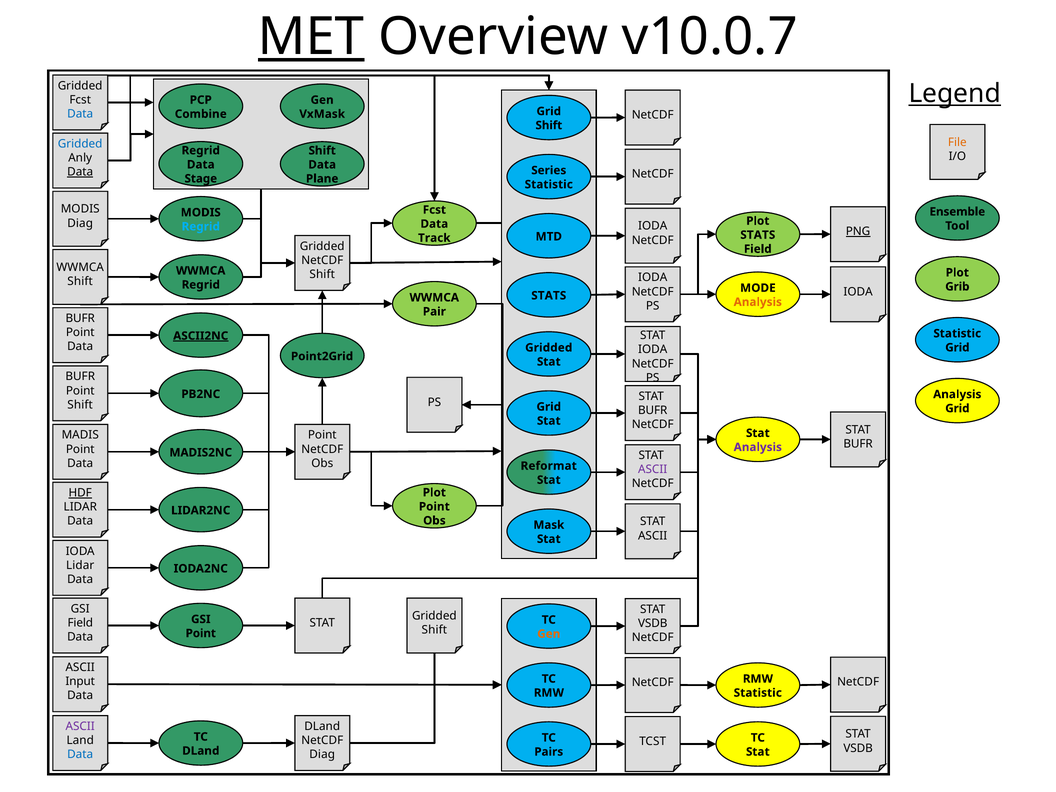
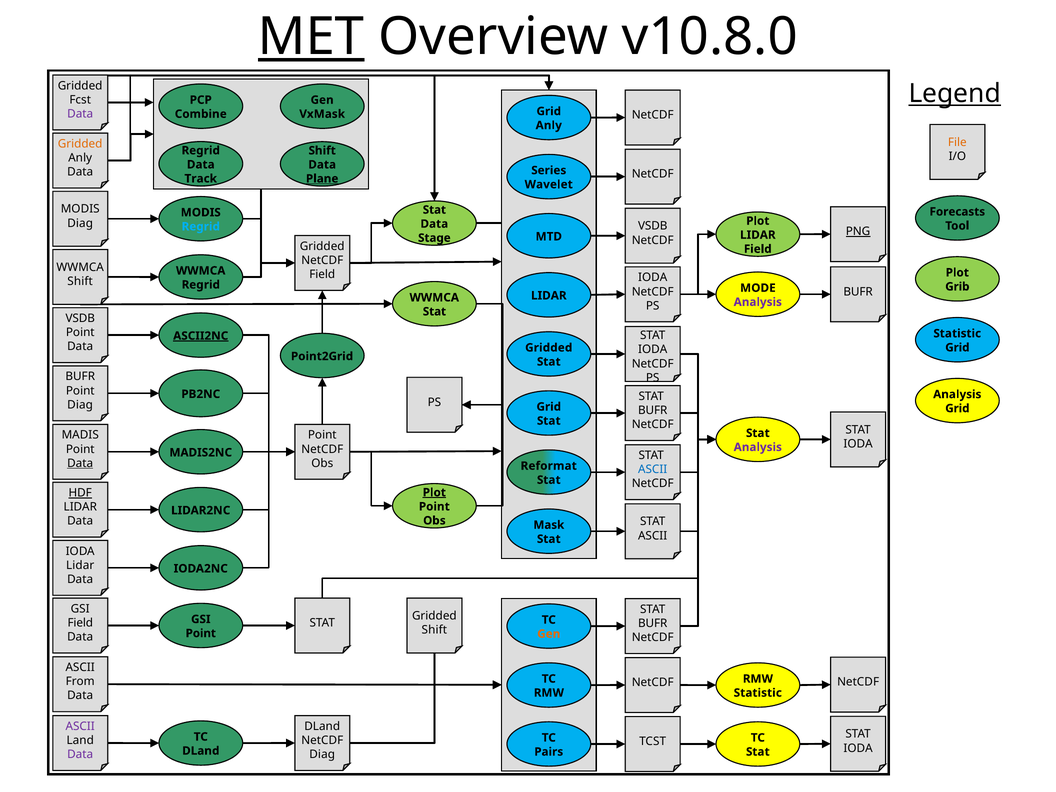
v10.0.7: v10.0.7 -> v10.8.0
Data at (80, 114) colour: blue -> purple
Shift at (549, 125): Shift -> Anly
Gridded at (80, 144) colour: blue -> orange
Data at (80, 172) underline: present -> none
Stage: Stage -> Track
Plane underline: none -> present
Statistic at (549, 184): Statistic -> Wavelet
Fcst at (434, 210): Fcst -> Stat
Ensemble: Ensemble -> Forecasts
IODA at (653, 226): IODA -> VSDB
STATS at (758, 235): STATS -> LIDAR
Track: Track -> Stage
Shift at (322, 274): Shift -> Field
IODA at (858, 292): IODA -> BUFR
STATS at (549, 296): STATS -> LIDAR
Analysis at (758, 302) colour: orange -> purple
Pair at (434, 312): Pair -> Stat
BUFR at (80, 318): BUFR -> VSDB
Shift at (80, 405): Shift -> Diag
BUFR at (858, 444): BUFR -> IODA
Data at (80, 463) underline: none -> present
ASCII at (653, 470) colour: purple -> blue
Plot at (434, 492) underline: none -> present
VSDB at (653, 623): VSDB -> BUFR
Input: Input -> From
VSDB at (858, 748): VSDB -> IODA
Data at (80, 754) colour: blue -> purple
